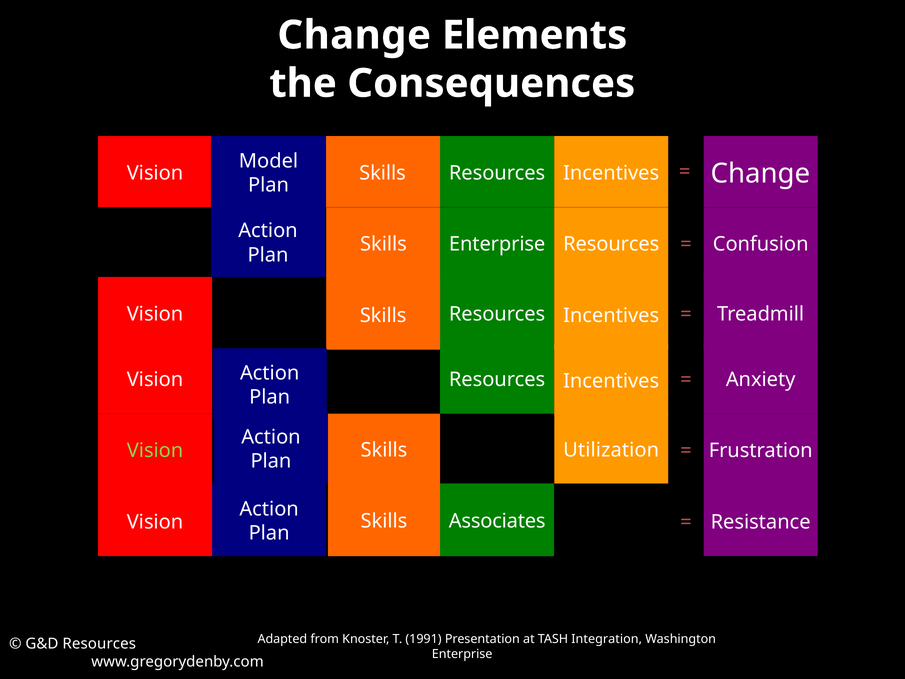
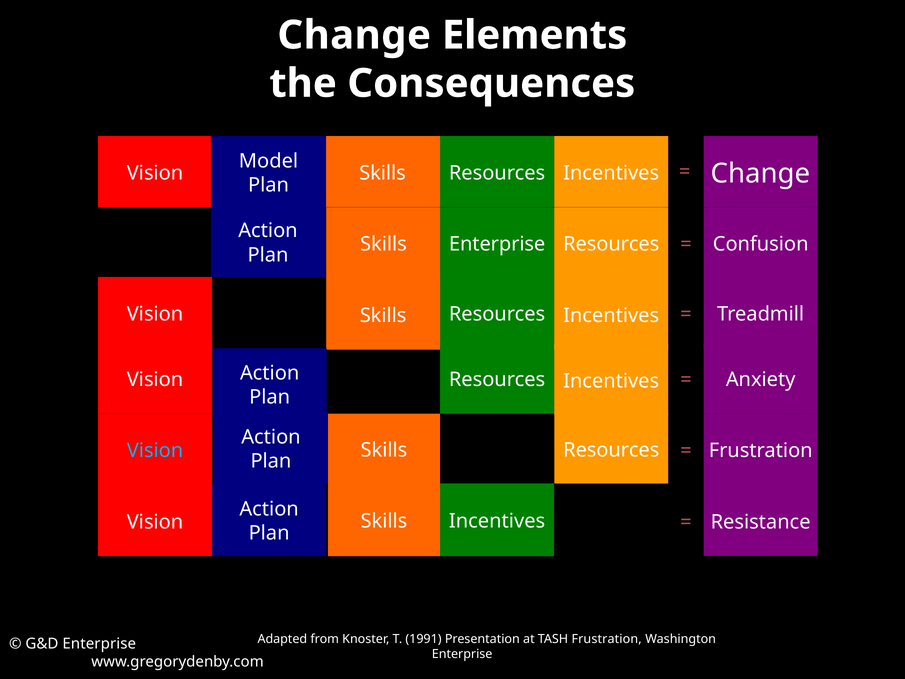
Utilization at (611, 450): Utilization -> Resources
Vision at (155, 451) colour: light green -> light blue
Associates at (497, 521): Associates -> Incentives
TASH Integration: Integration -> Frustration
G&D Resources: Resources -> Enterprise
